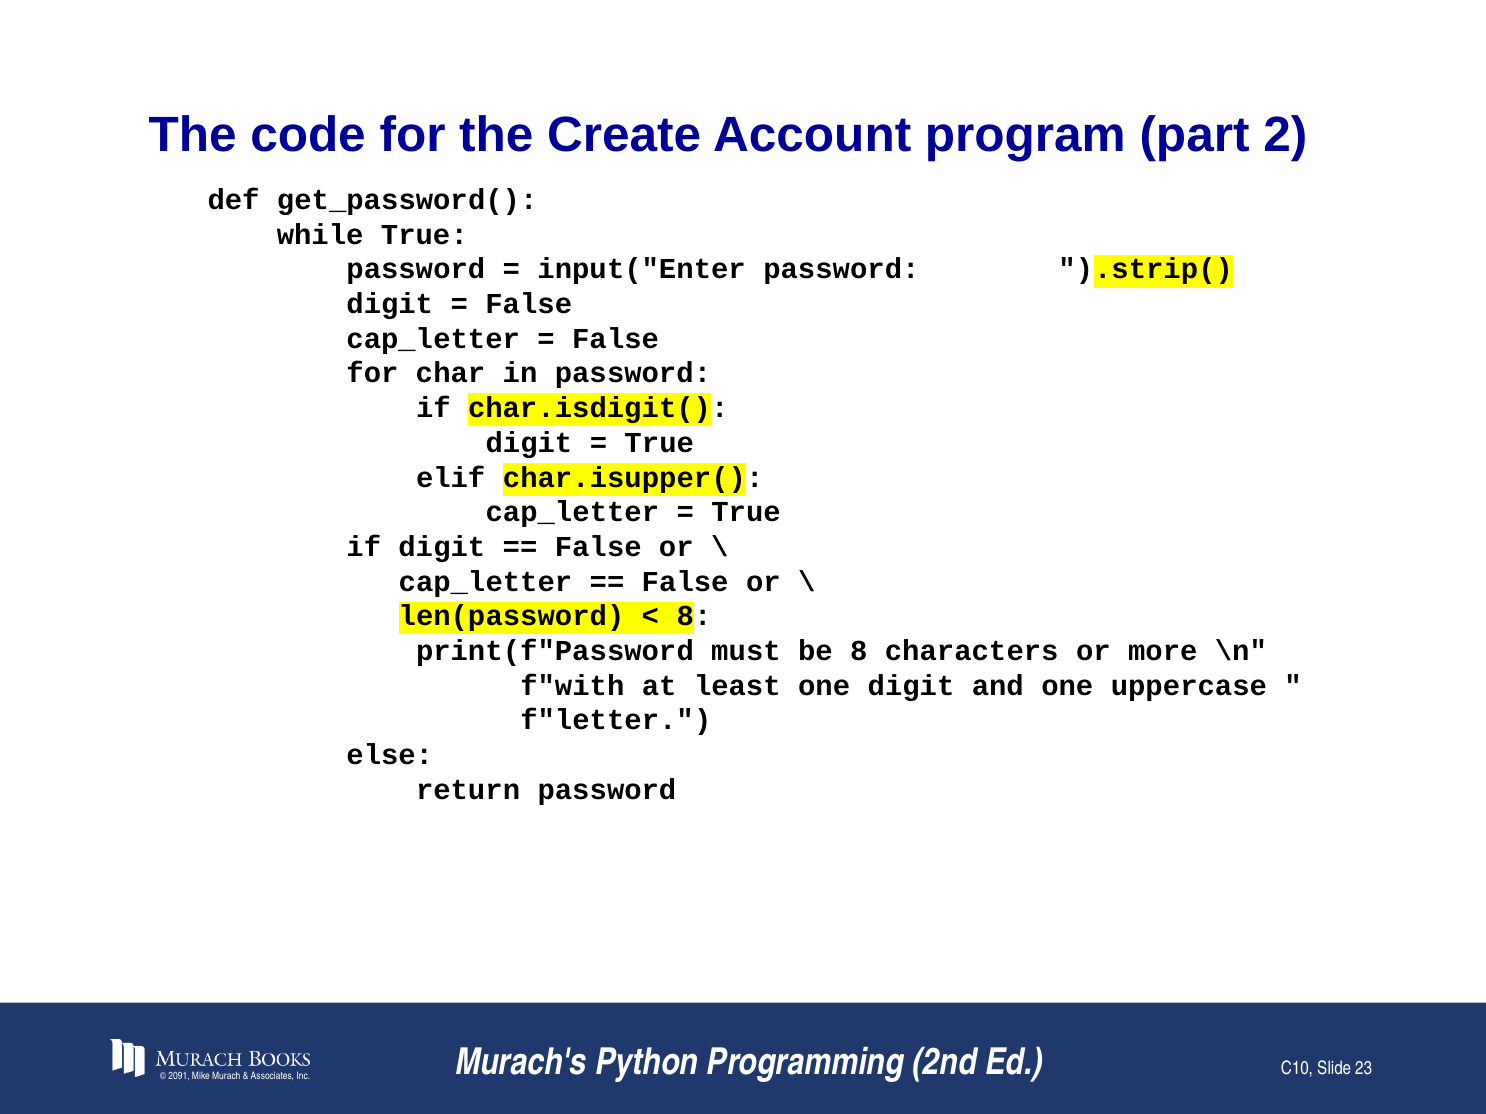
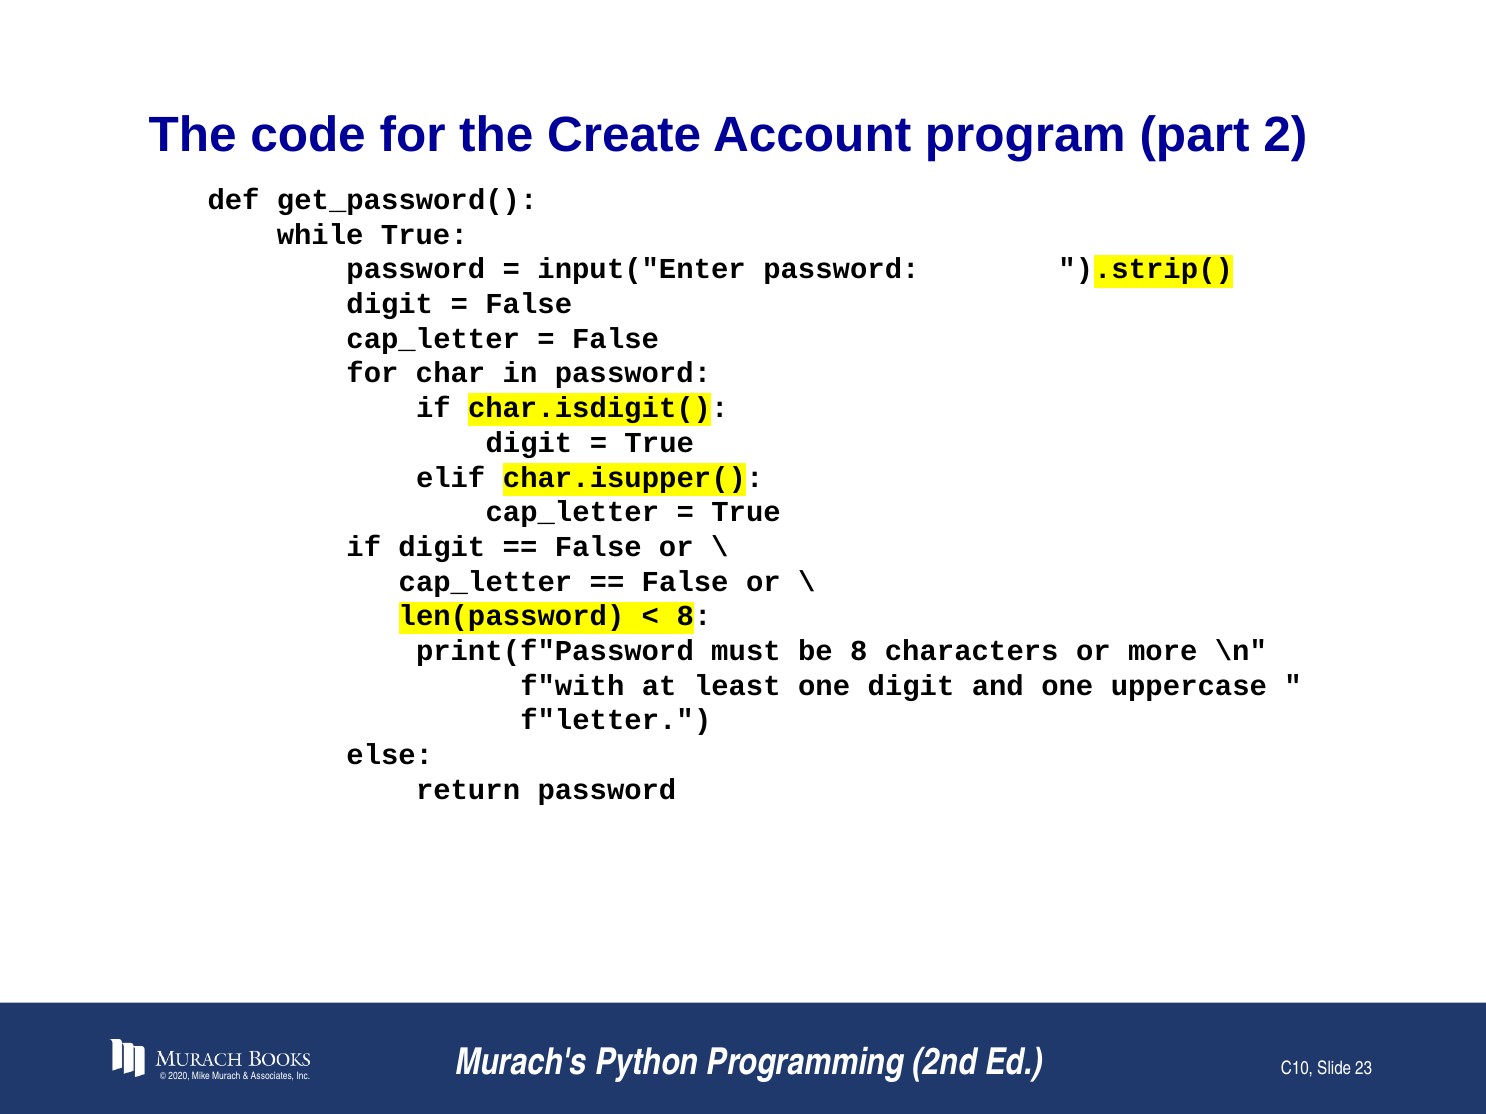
2091: 2091 -> 2020
